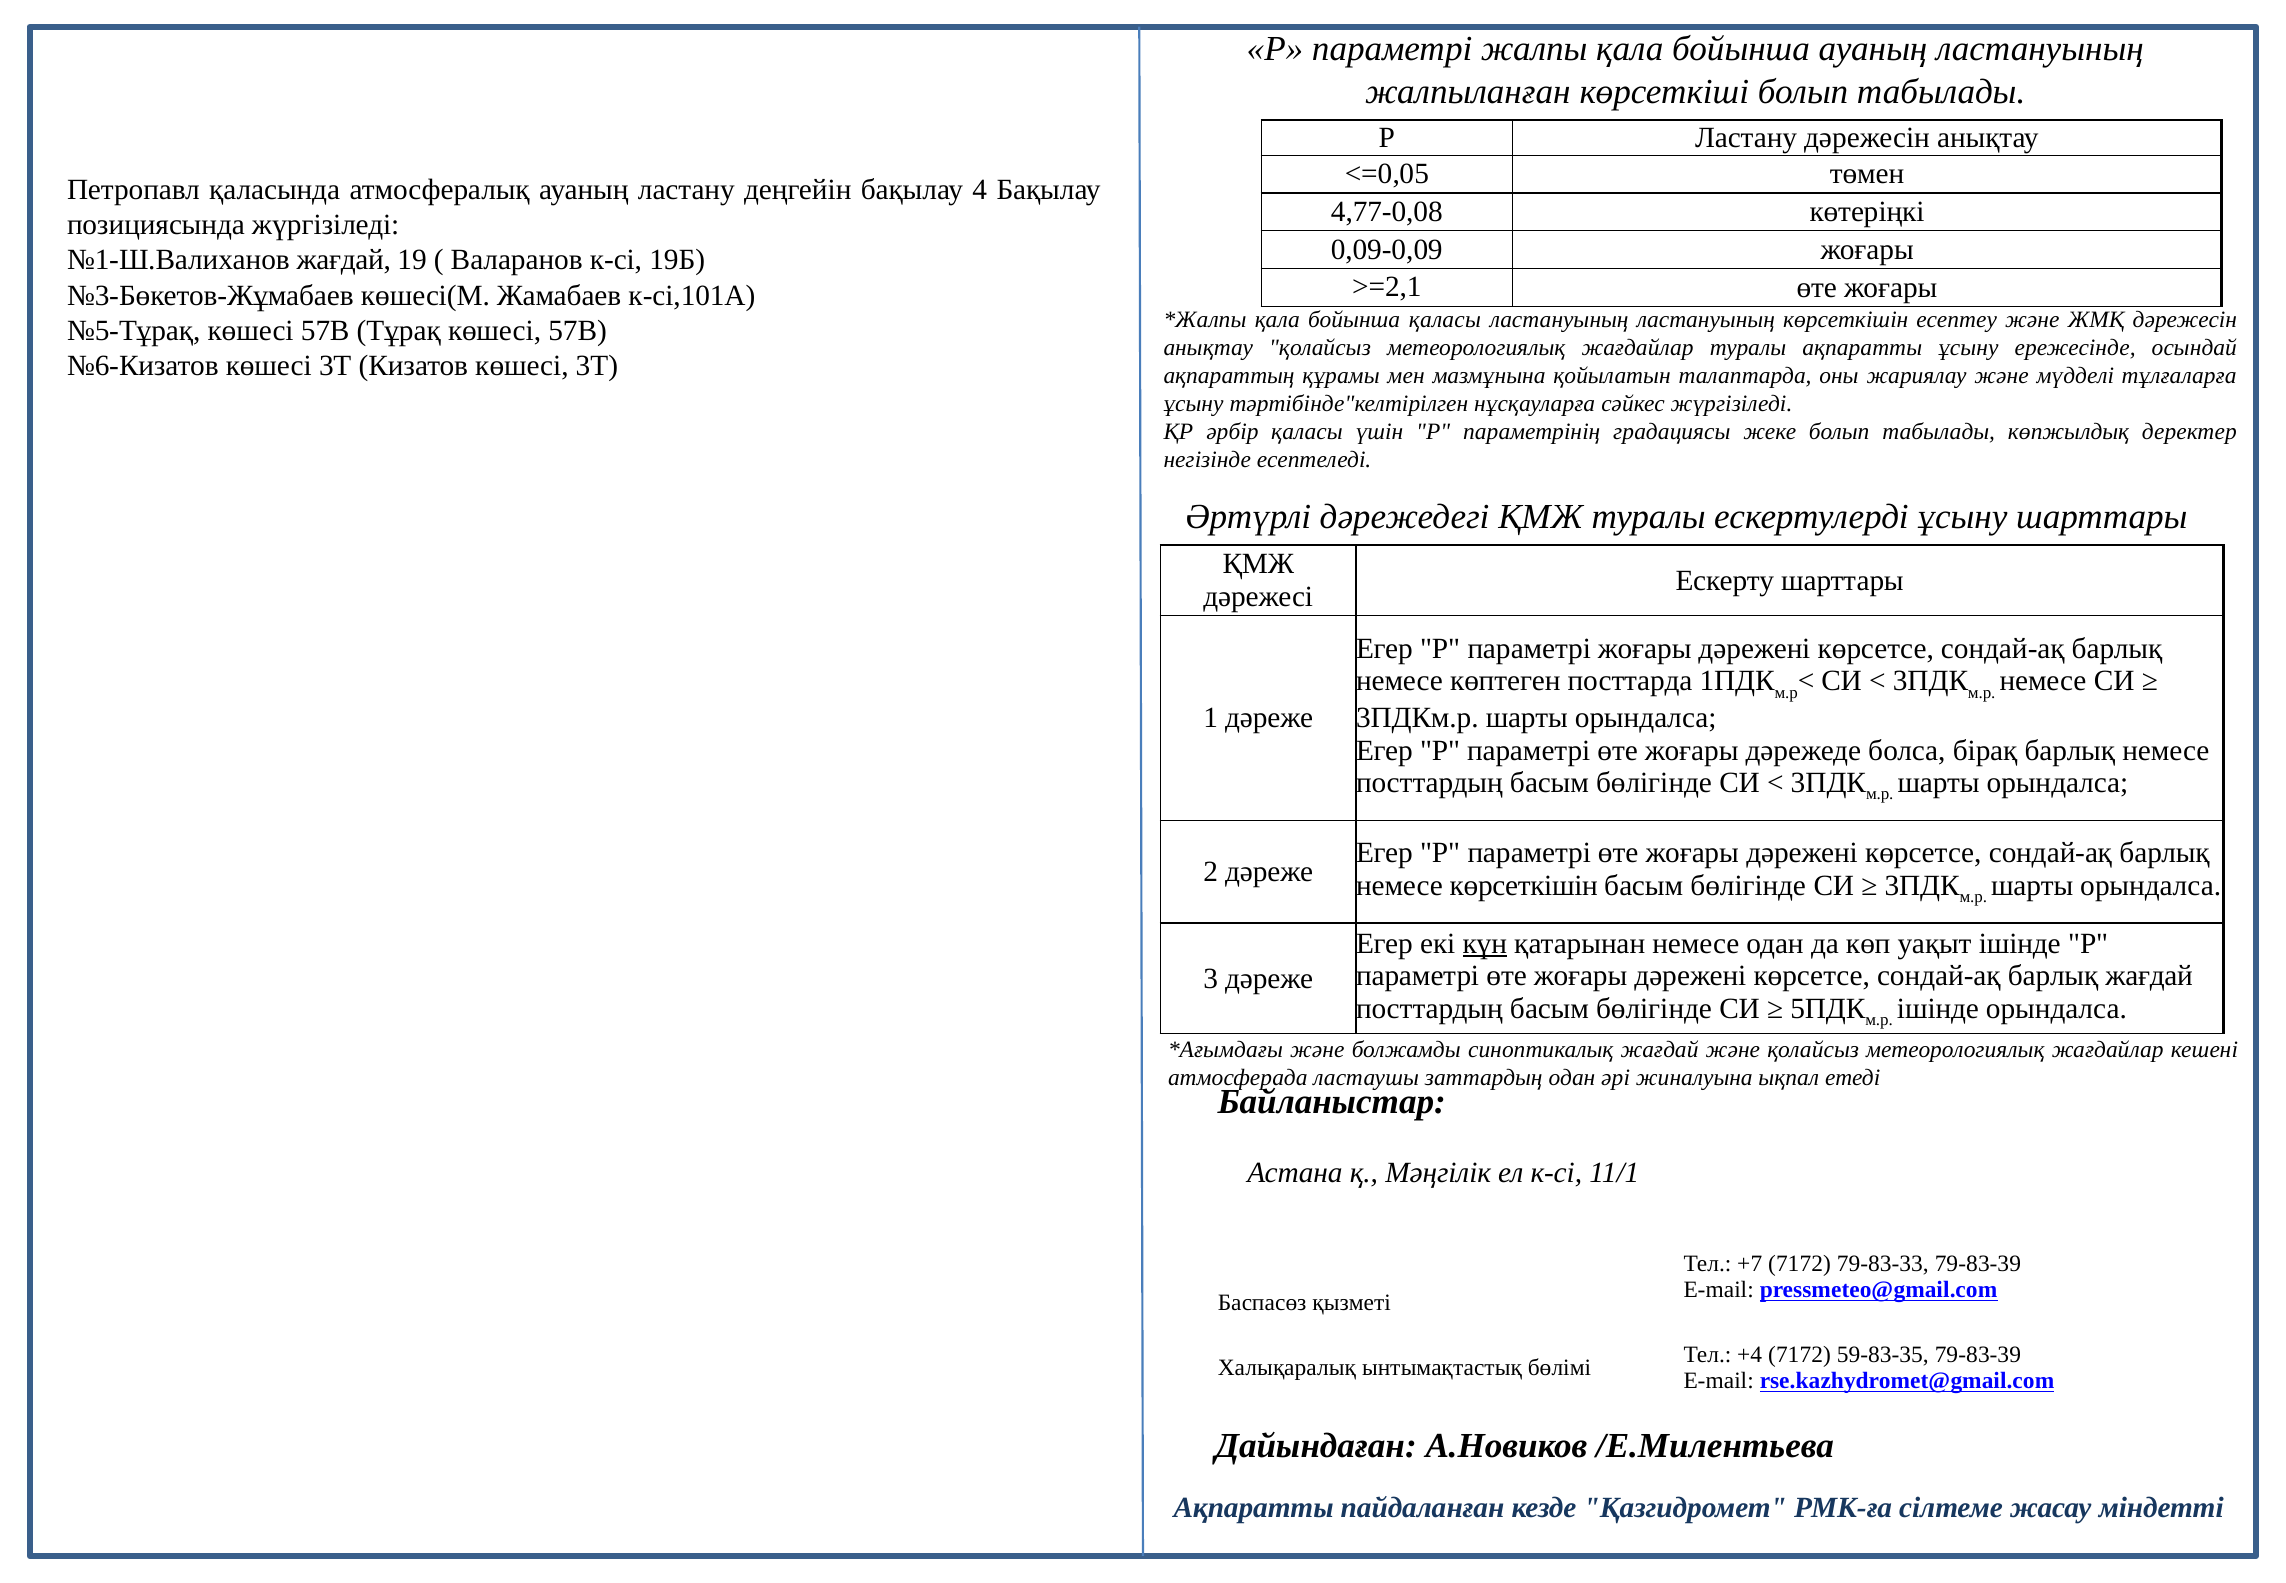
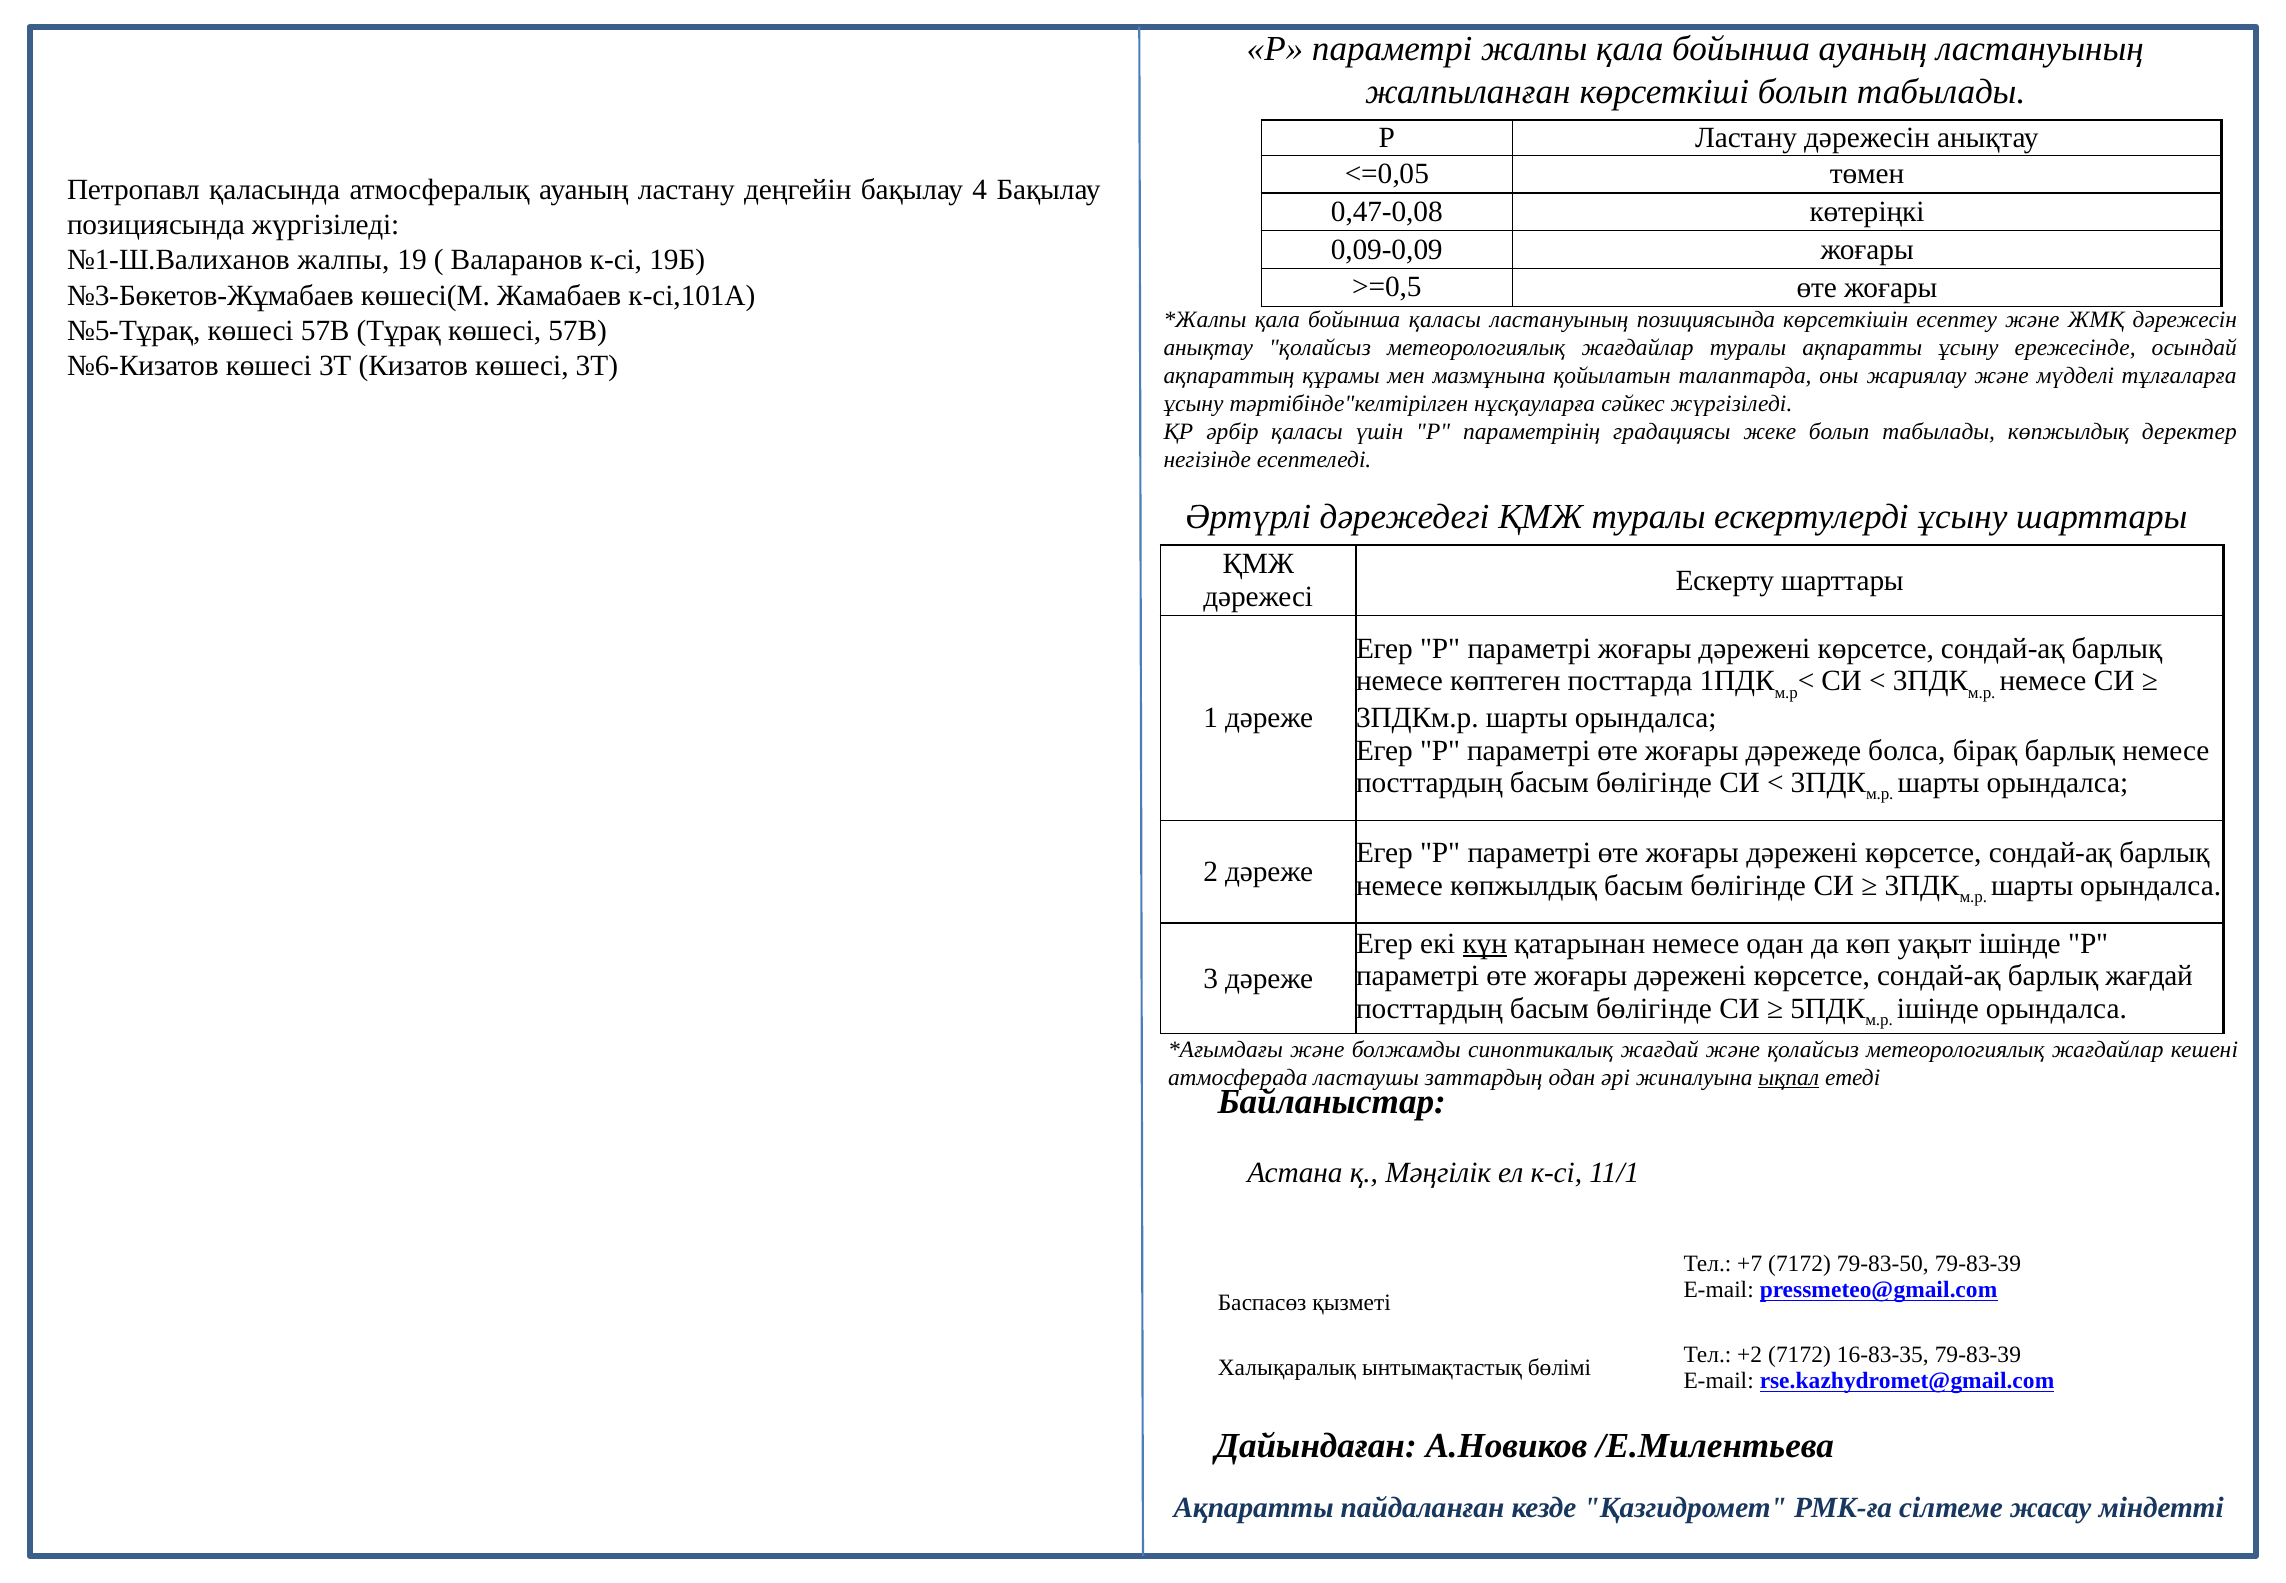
4,77-0,08: 4,77-0,08 -> 0,47-0,08
№1-Ш.Валиханов жағдай: жағдай -> жалпы
>=2,1: >=2,1 -> >=0,5
ластануының ластануының: ластануының -> позициясында
немесе көрсеткішін: көрсеткішін -> көпжылдық
ықпал underline: none -> present
79-83-33: 79-83-33 -> 79-83-50
+4: +4 -> +2
59-83-35: 59-83-35 -> 16-83-35
